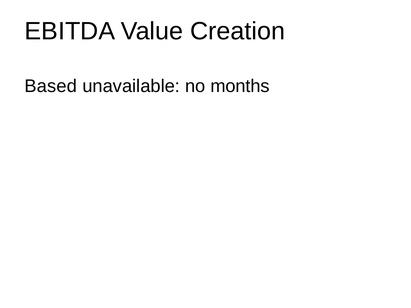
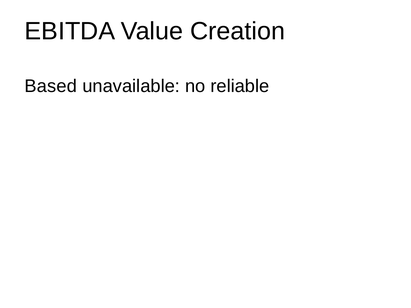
months: months -> reliable
